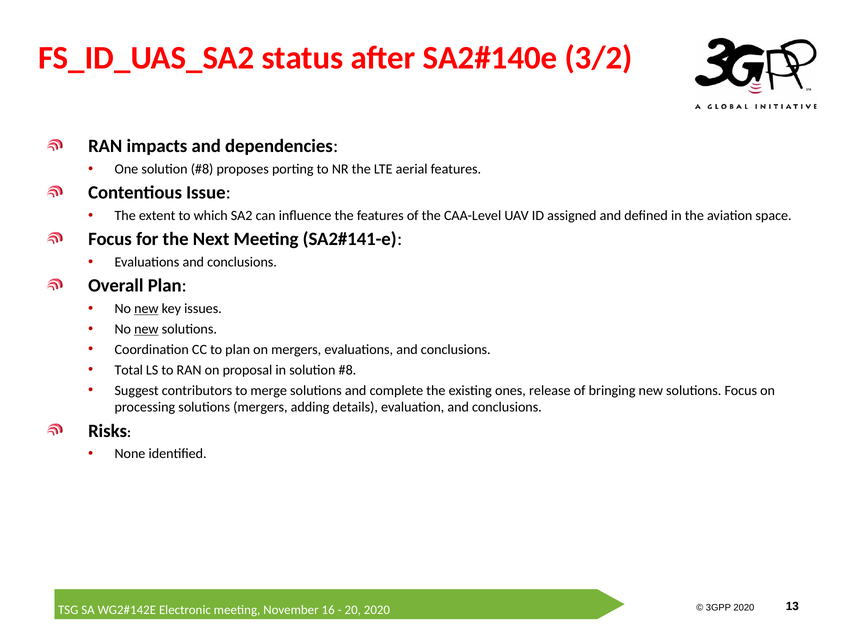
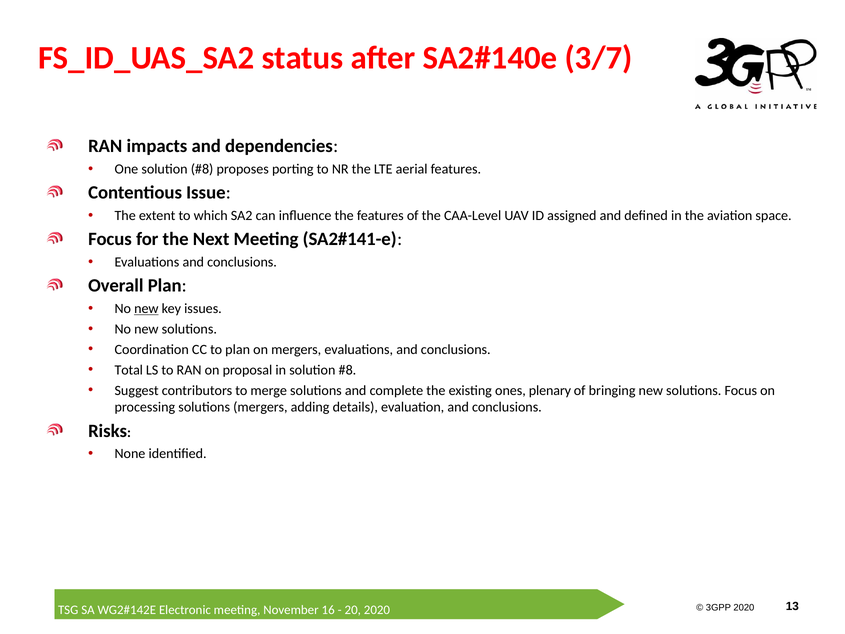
3/2: 3/2 -> 3/7
new at (146, 329) underline: present -> none
release: release -> plenary
